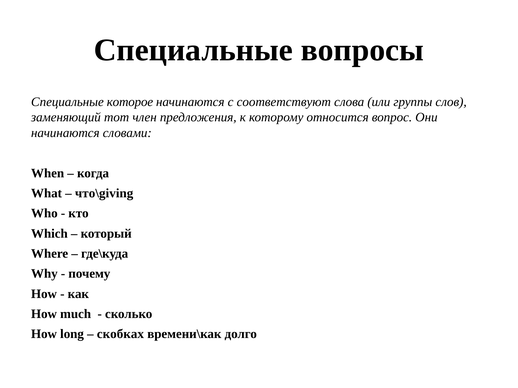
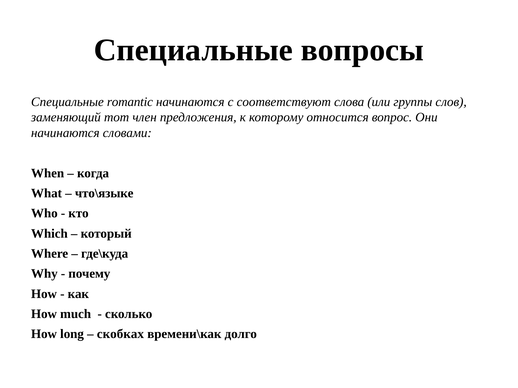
которое: которое -> romantic
что\giving: что\giving -> что\языке
